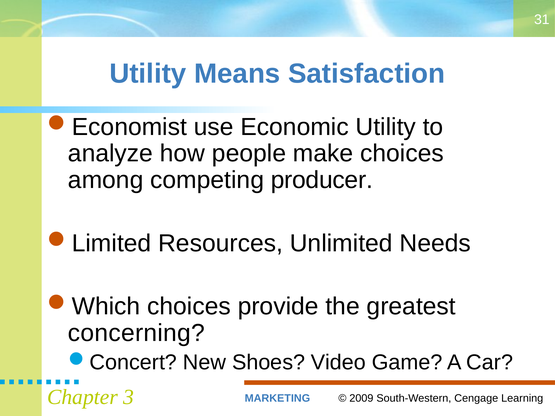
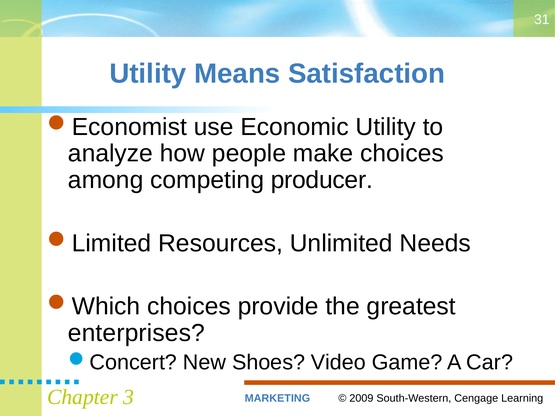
concerning: concerning -> enterprises
